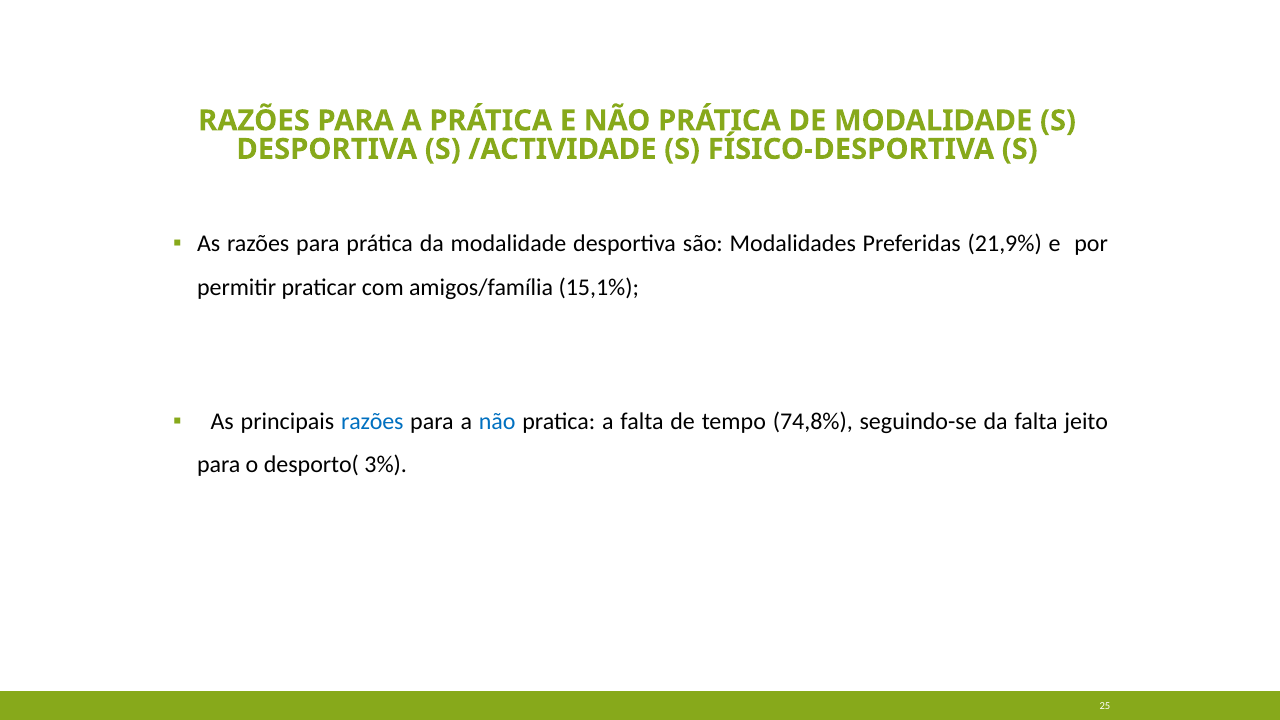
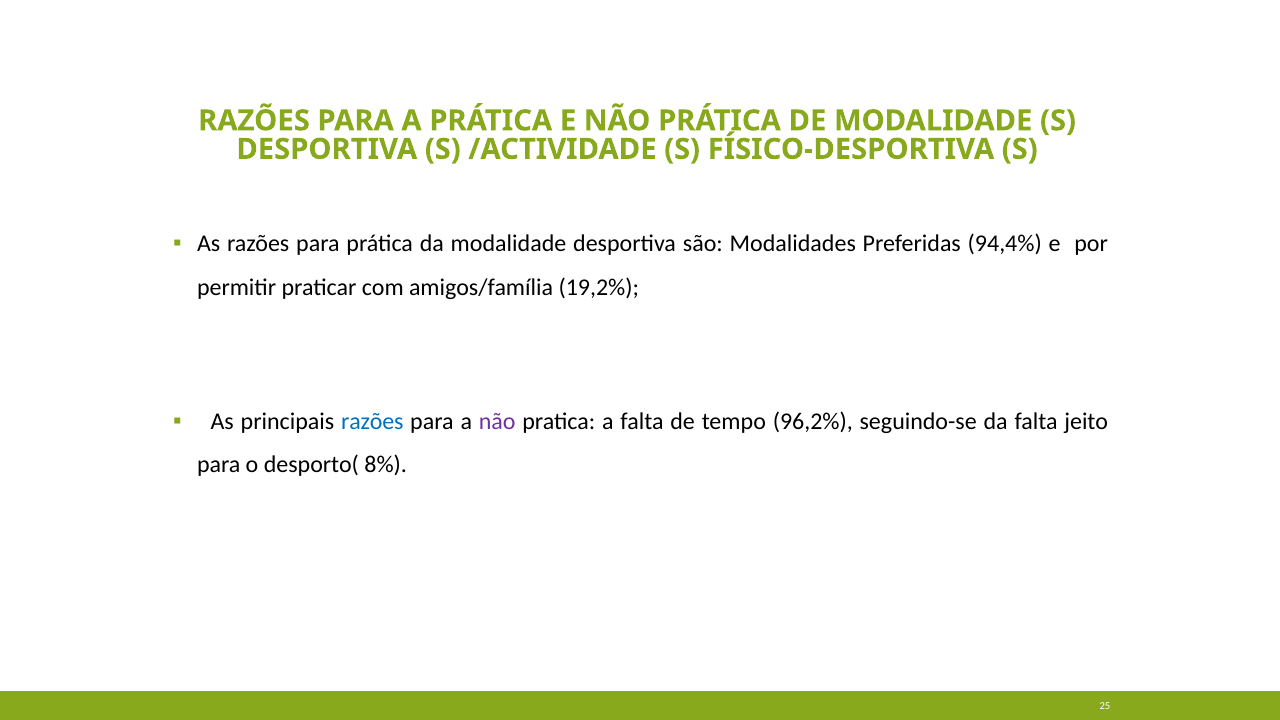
21,9%: 21,9% -> 94,4%
15,1%: 15,1% -> 19,2%
não at (497, 422) colour: blue -> purple
74,8%: 74,8% -> 96,2%
3%: 3% -> 8%
